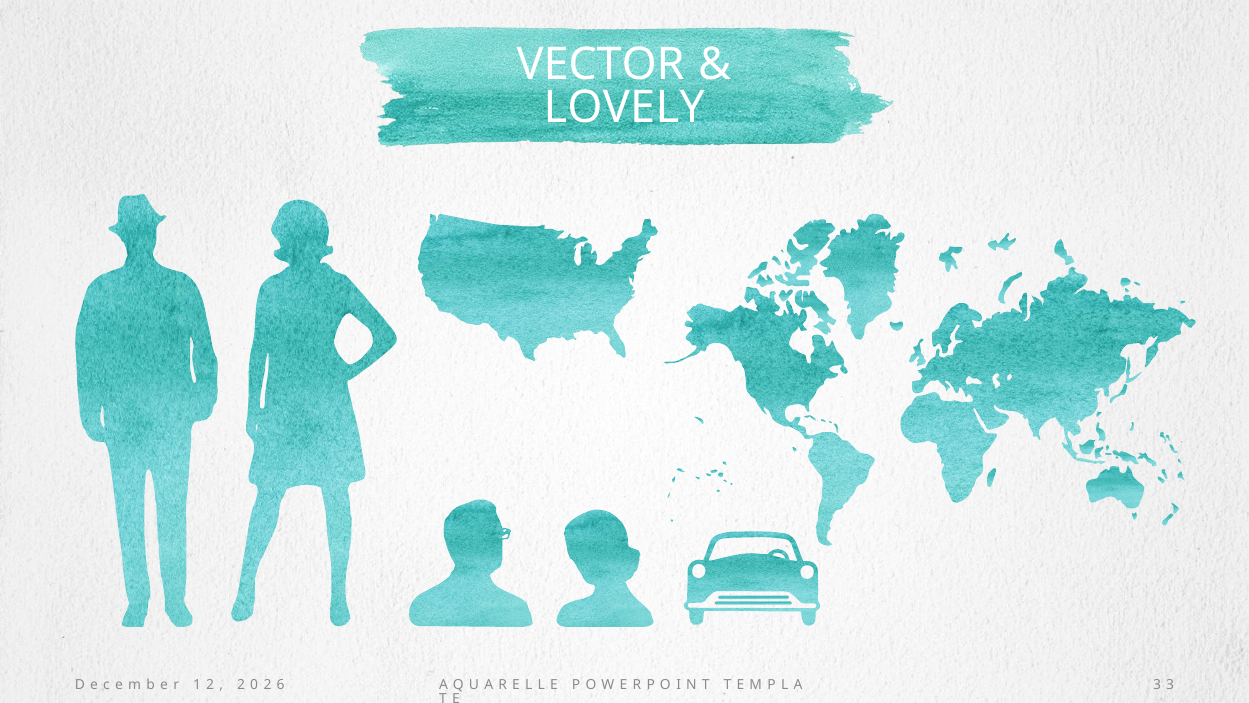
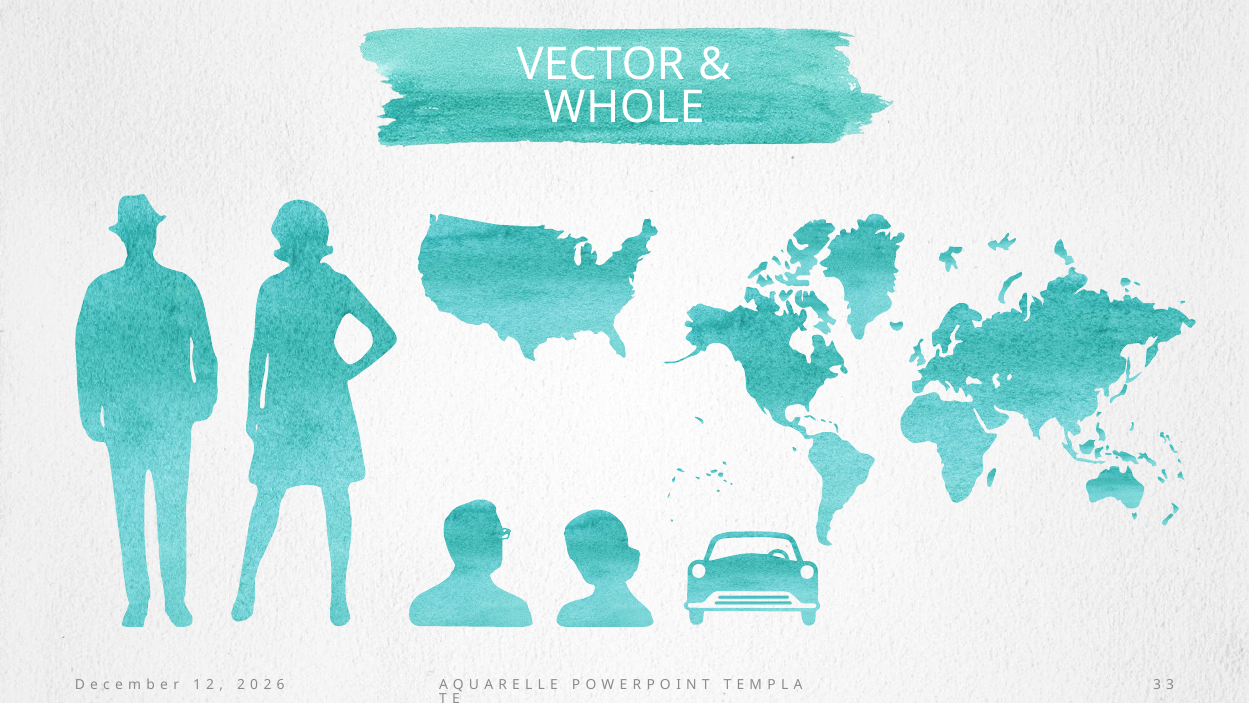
LOVELY: LOVELY -> WHOLE
